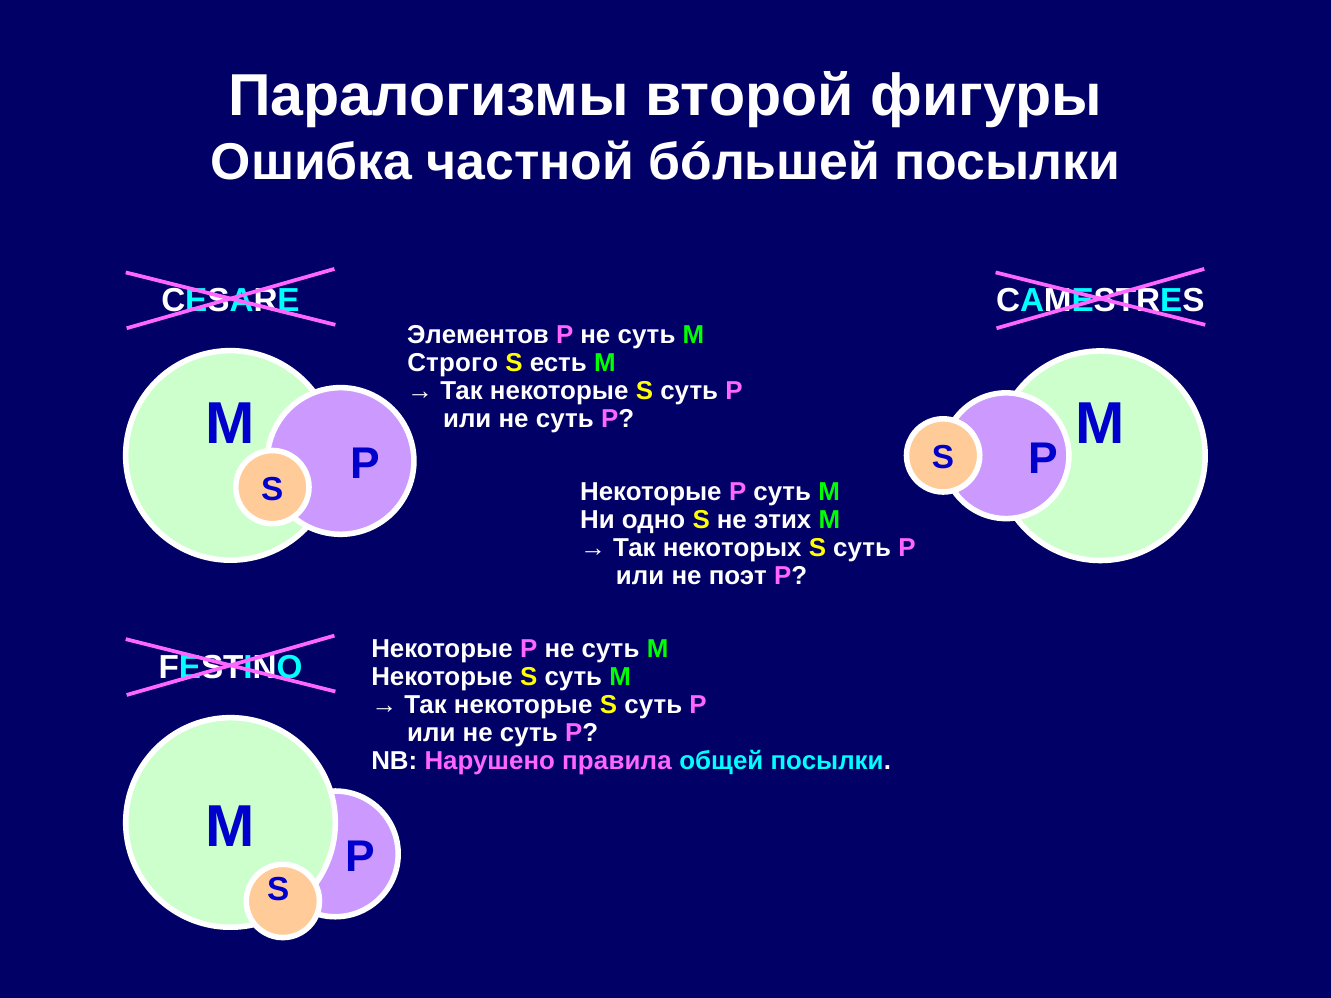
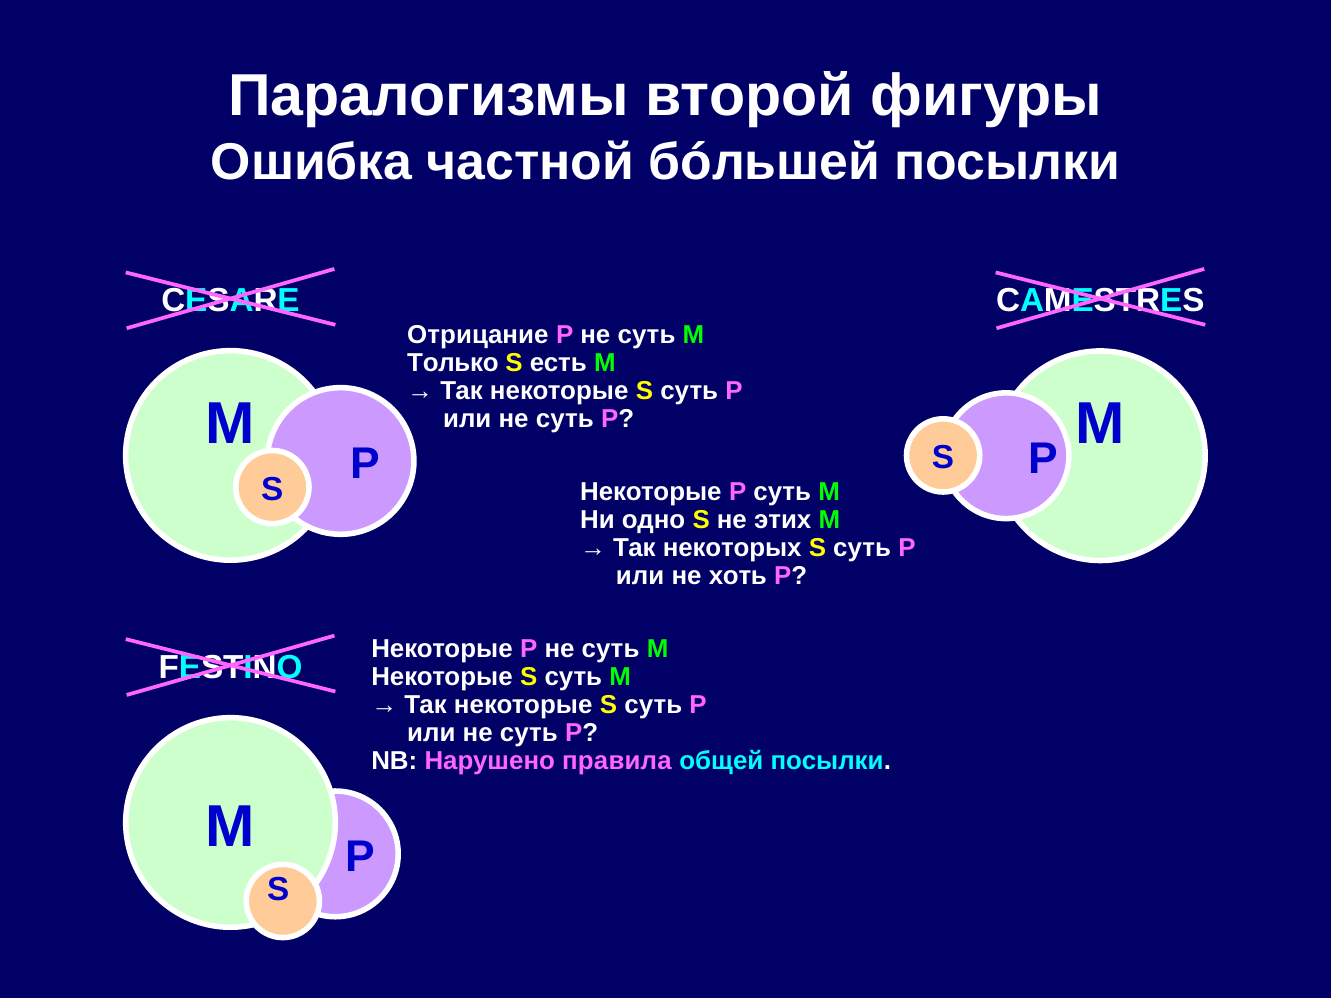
Элементов: Элементов -> Отрицание
Строго: Строго -> Только
поэт: поэт -> хоть
